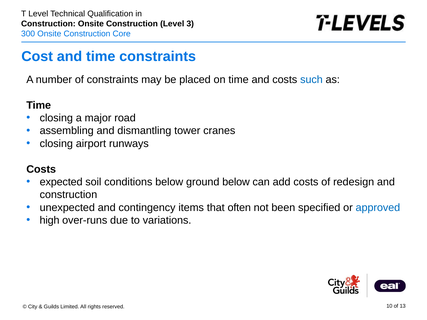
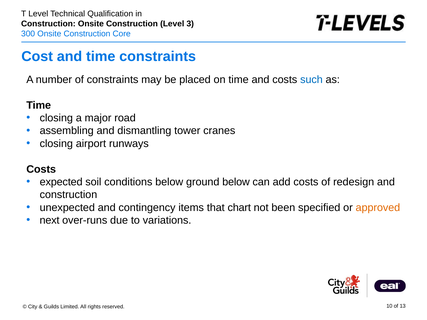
often: often -> chart
approved colour: blue -> orange
high: high -> next
